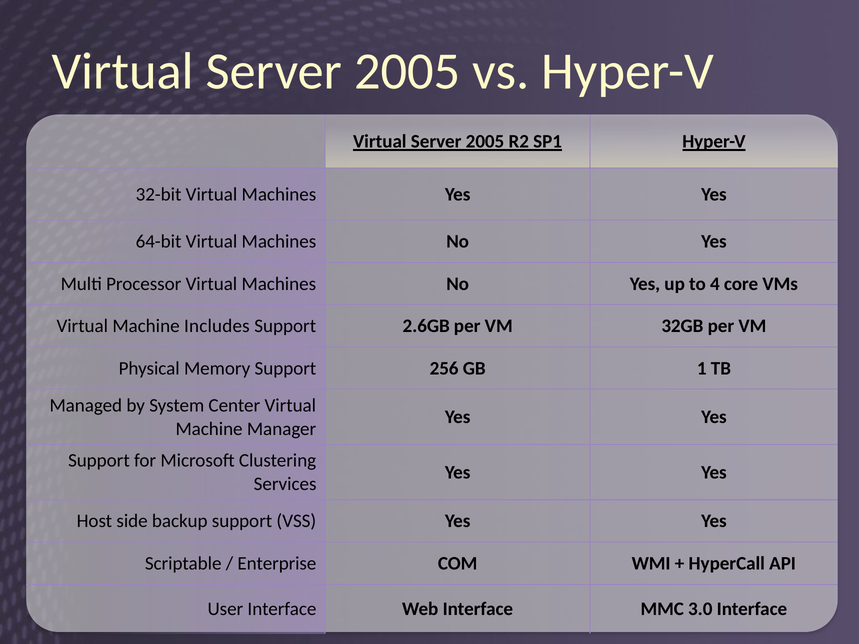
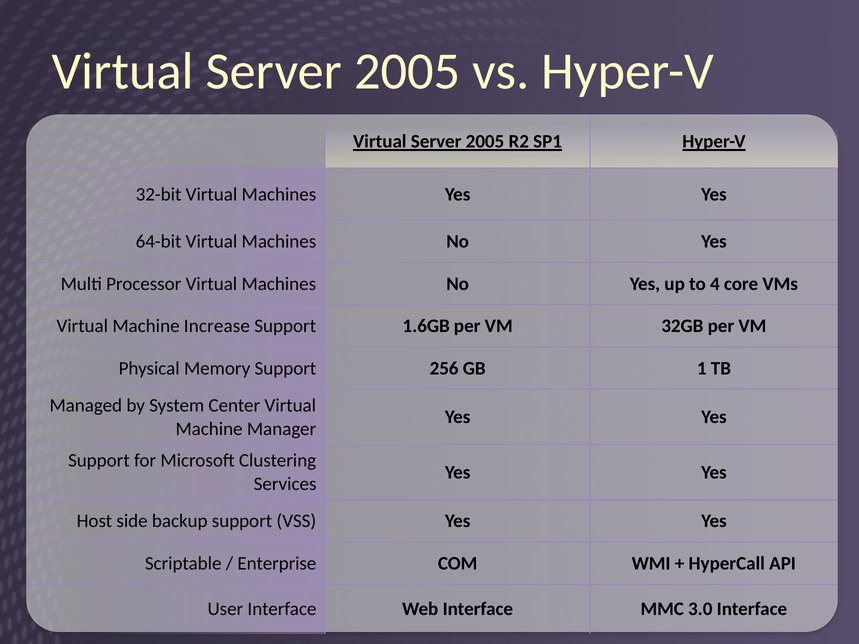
Includes: Includes -> Increase
2.6GB: 2.6GB -> 1.6GB
